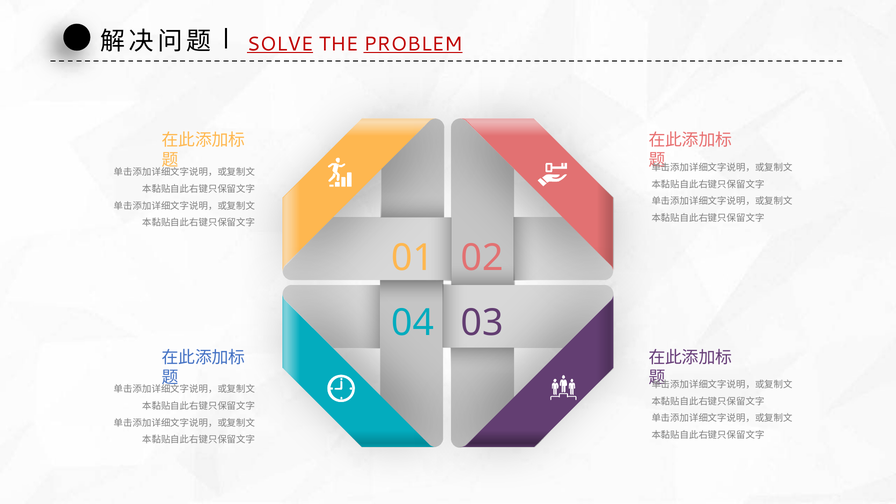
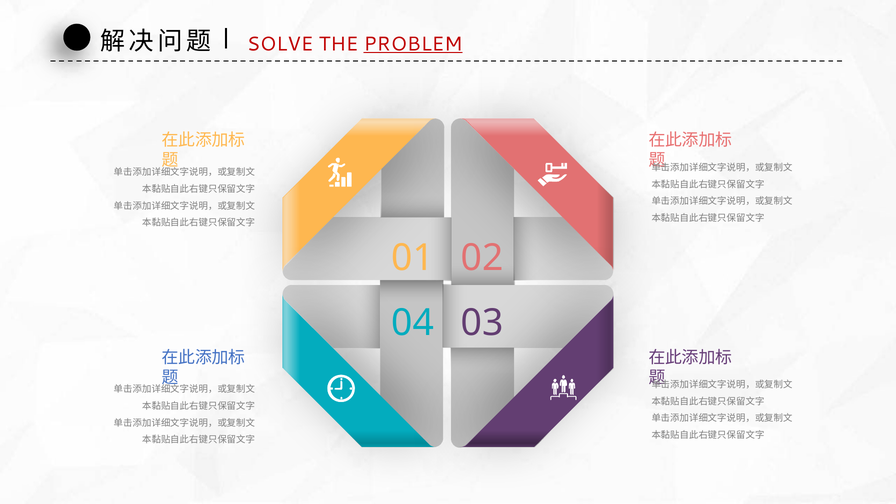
SOLVE underline: present -> none
